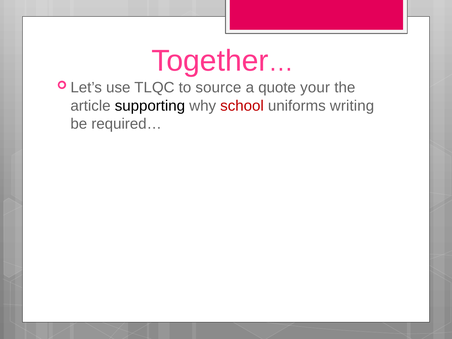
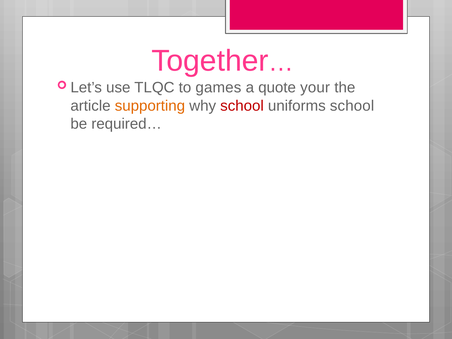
source: source -> games
supporting colour: black -> orange
uniforms writing: writing -> school
